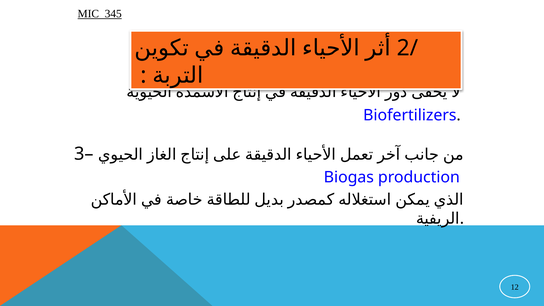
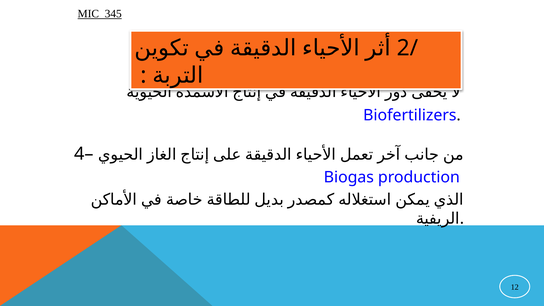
3–: 3– -> 4–
